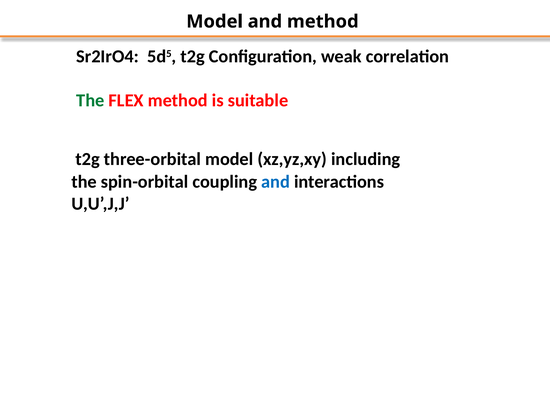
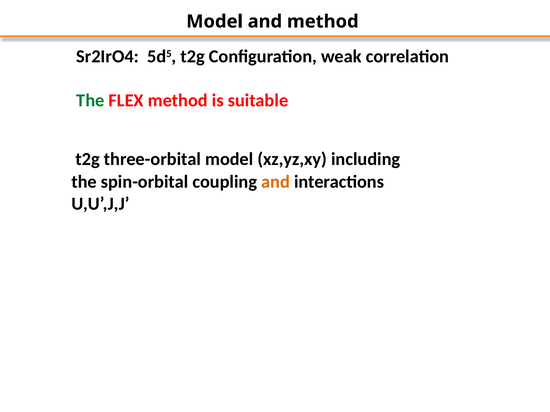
and at (276, 182) colour: blue -> orange
